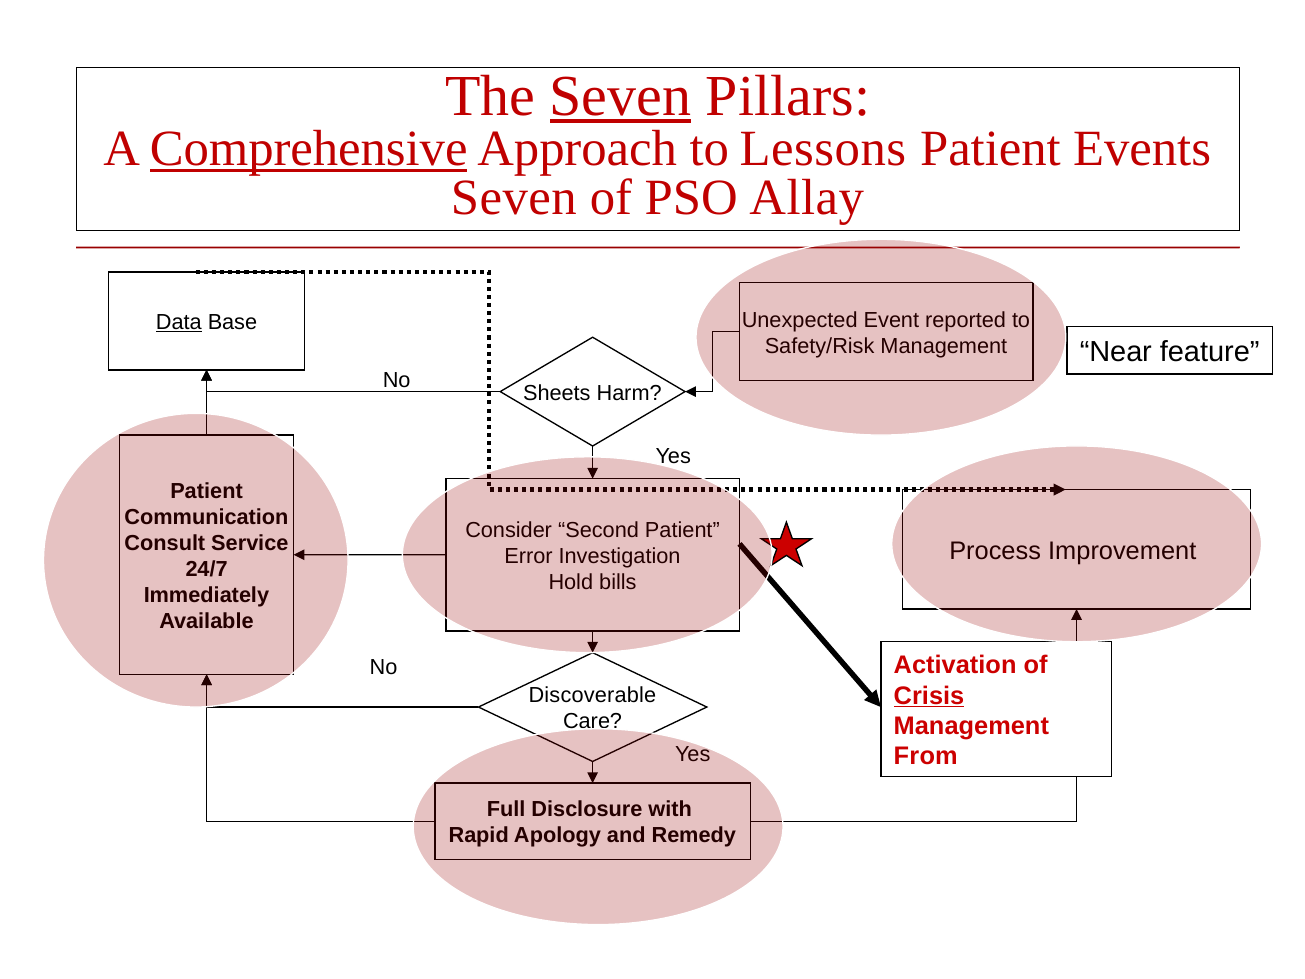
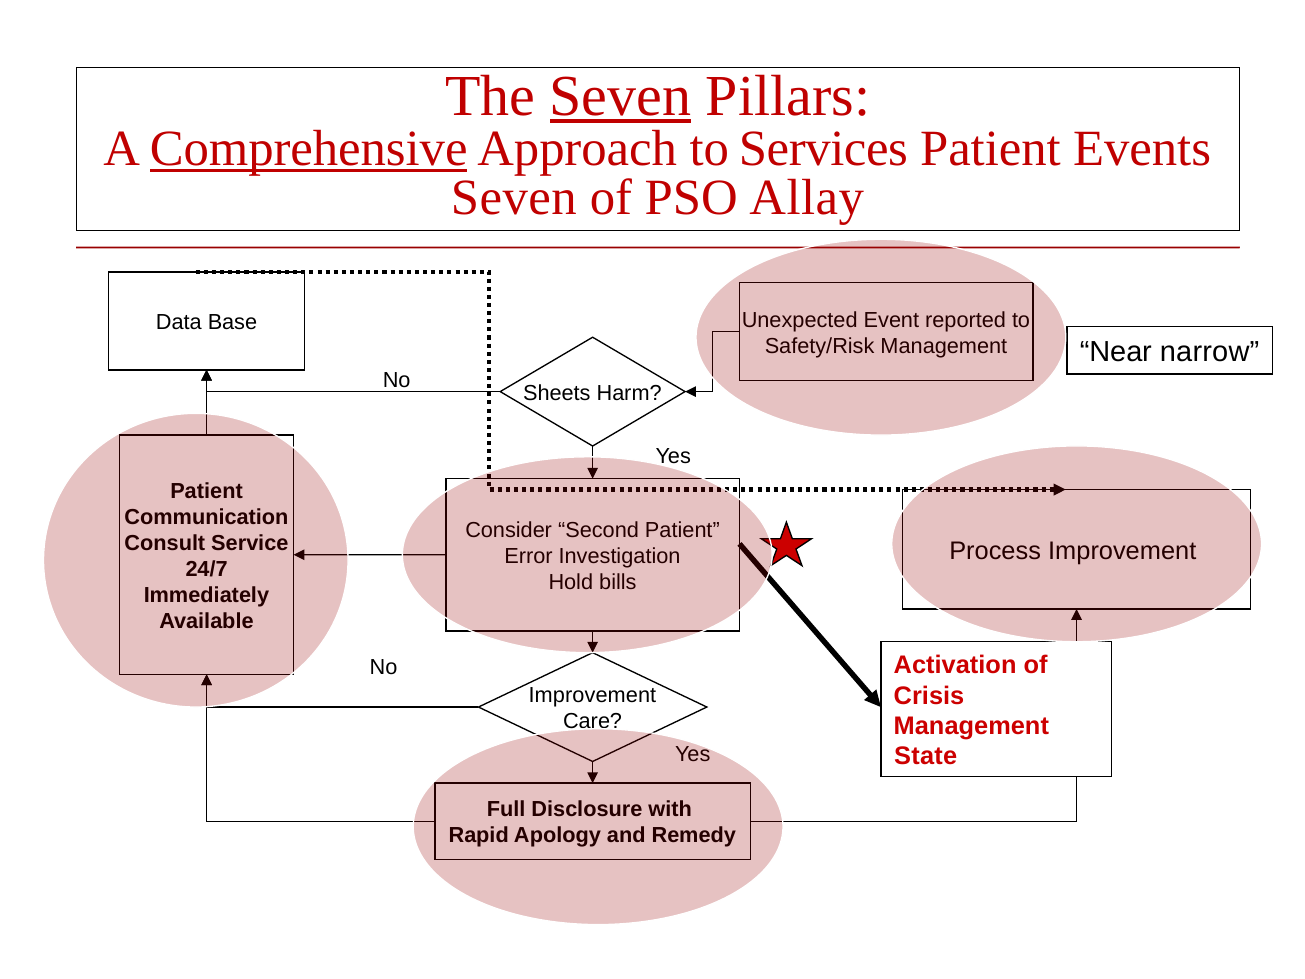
Lessons: Lessons -> Services
Data underline: present -> none
feature: feature -> narrow
Crisis underline: present -> none
Discoverable at (592, 695): Discoverable -> Improvement
From: From -> State
